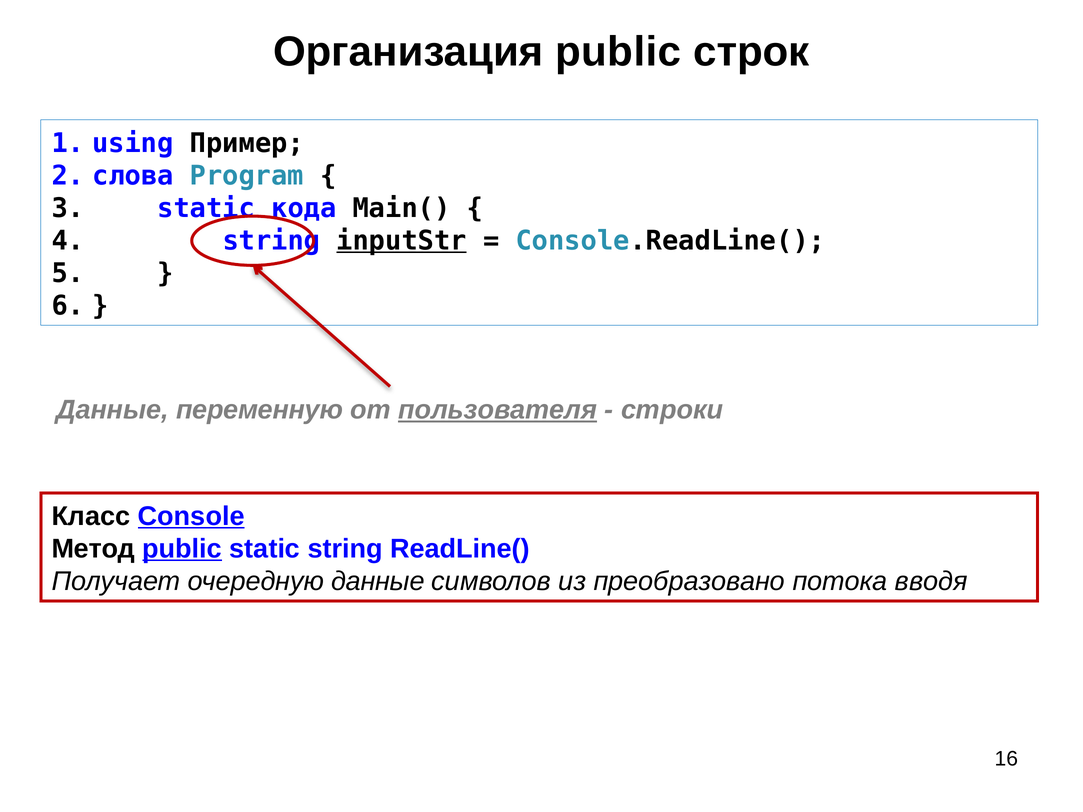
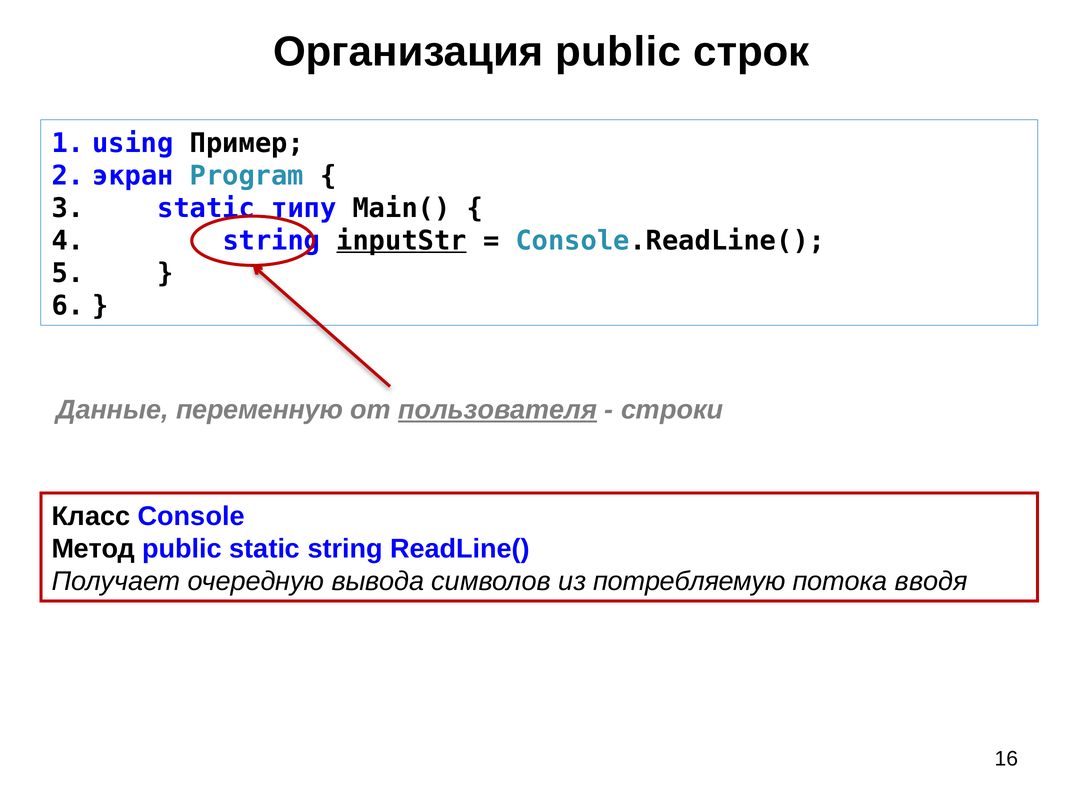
слова: слова -> экран
кода: кода -> типу
Console underline: present -> none
public at (182, 549) underline: present -> none
очередную данные: данные -> вывода
преобразовано: преобразовано -> потребляемую
